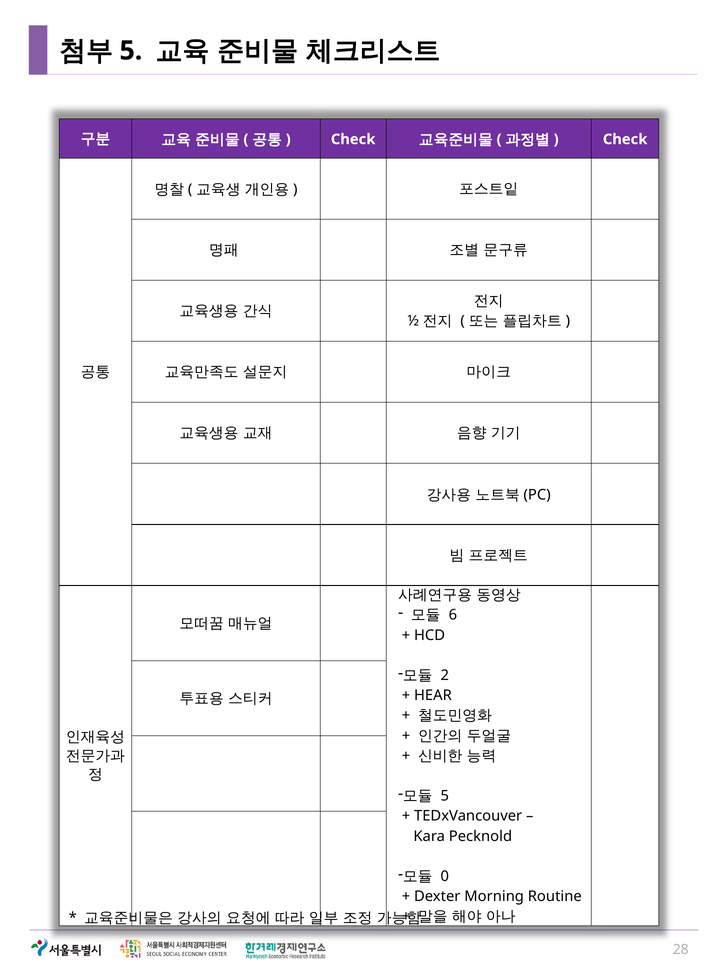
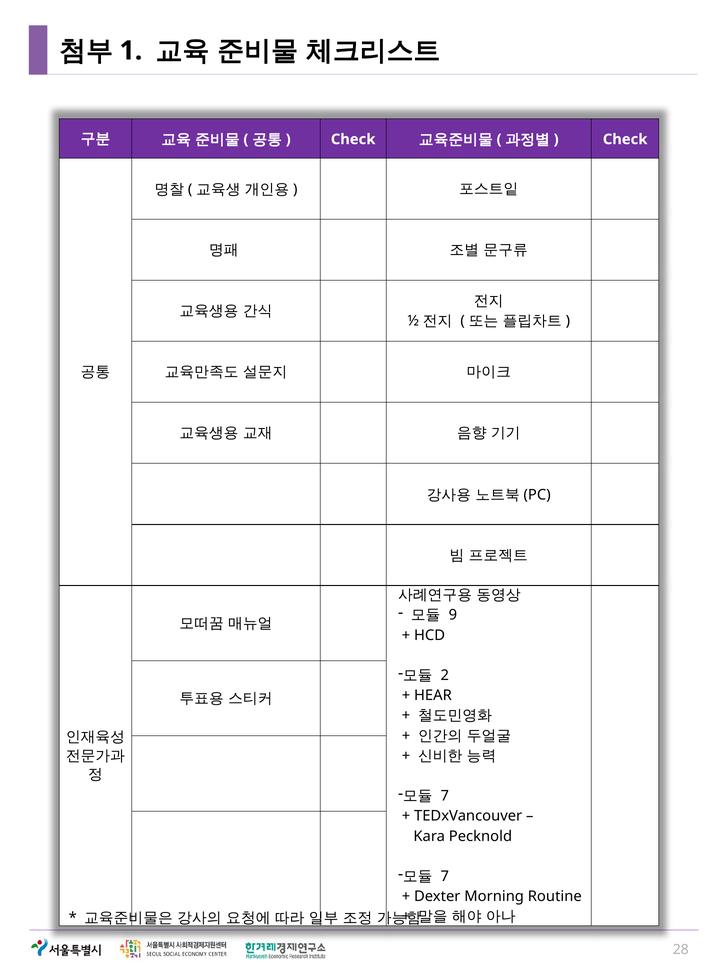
5 at (131, 51): 5 -> 1
6: 6 -> 9
5 at (445, 796): 5 -> 7
0 at (445, 877): 0 -> 7
